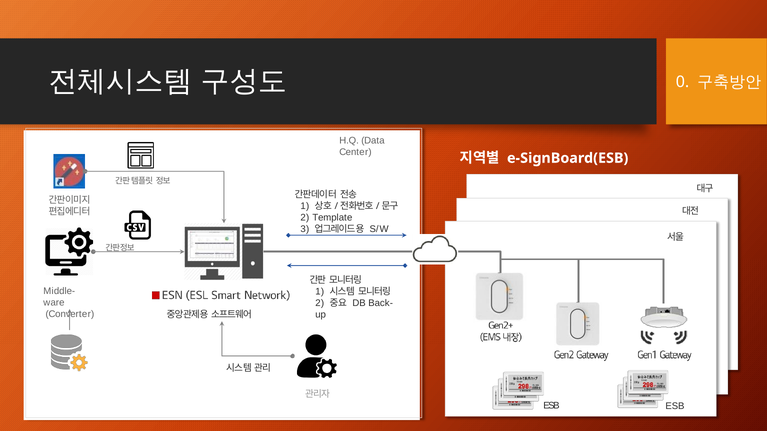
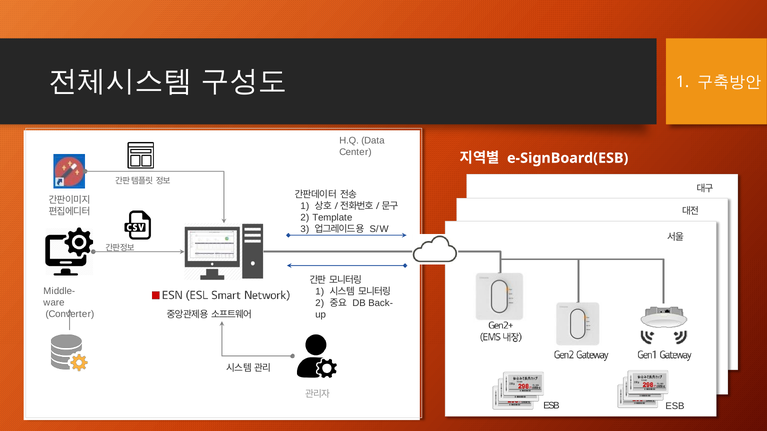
0 at (682, 82): 0 -> 1
